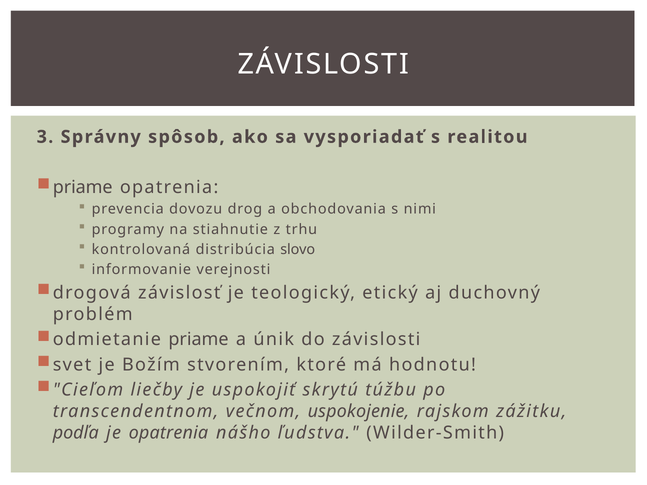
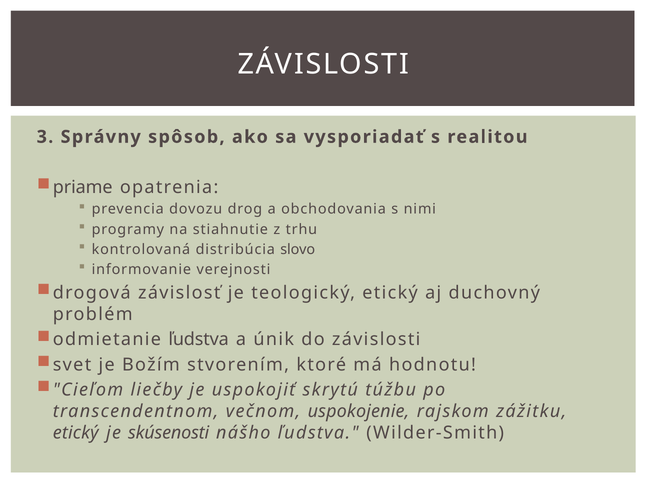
odmietanie priame: priame -> ľudstva
podľa at (76, 433): podľa -> etický
je opatrenia: opatrenia -> skúsenosti
